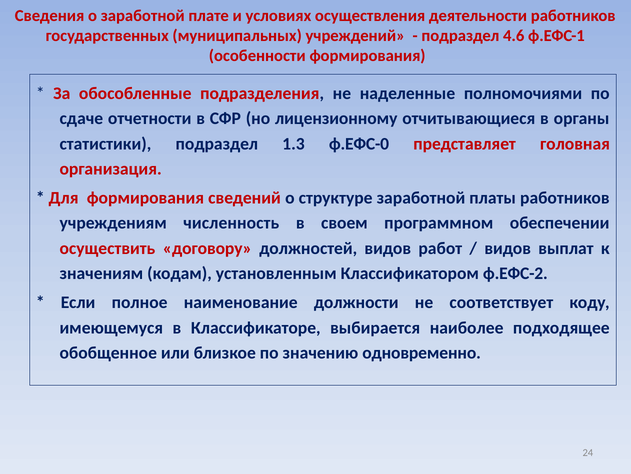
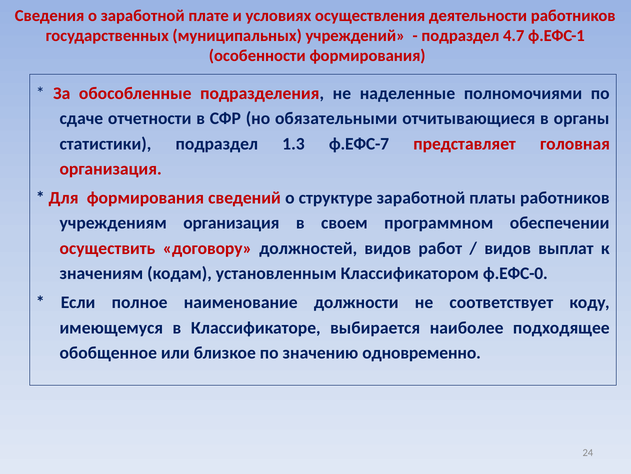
4.6: 4.6 -> 4.7
лицензионному: лицензионному -> обязательными
ф.ЕФС-0: ф.ЕФС-0 -> ф.ЕФС-7
учреждениям численность: численность -> организация
ф.ЕФС-2: ф.ЕФС-2 -> ф.ЕФС-0
